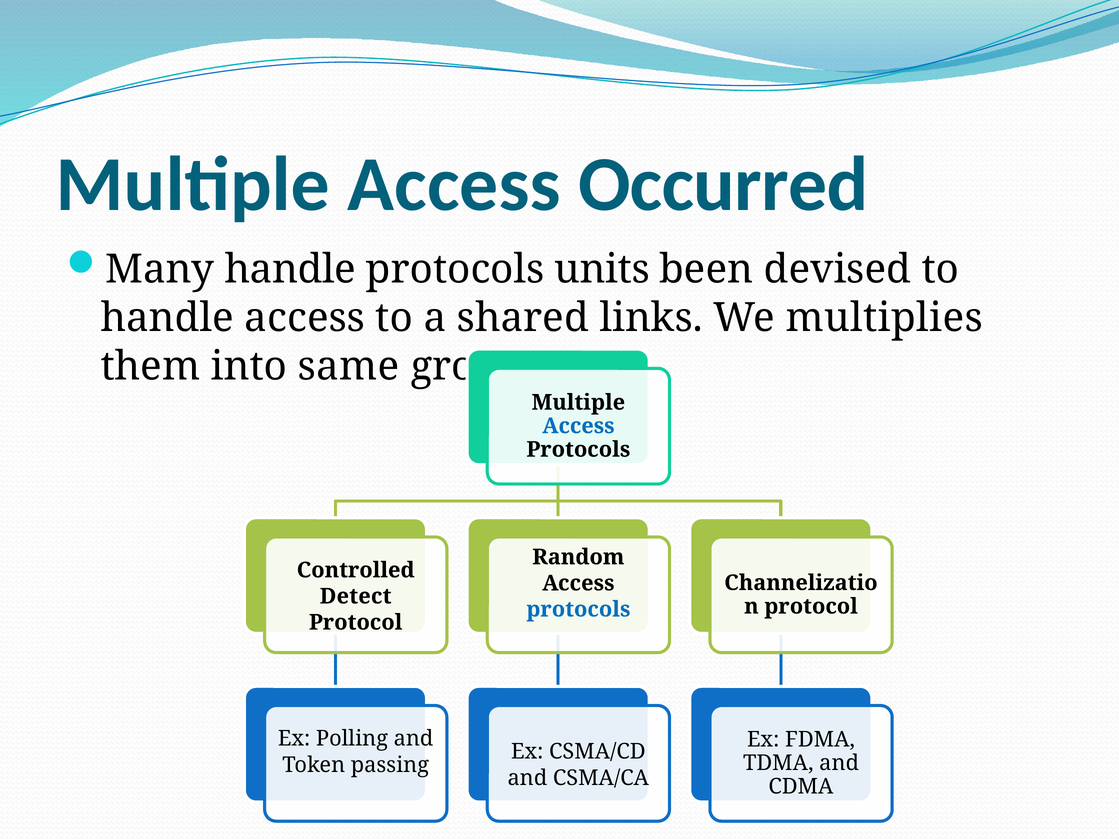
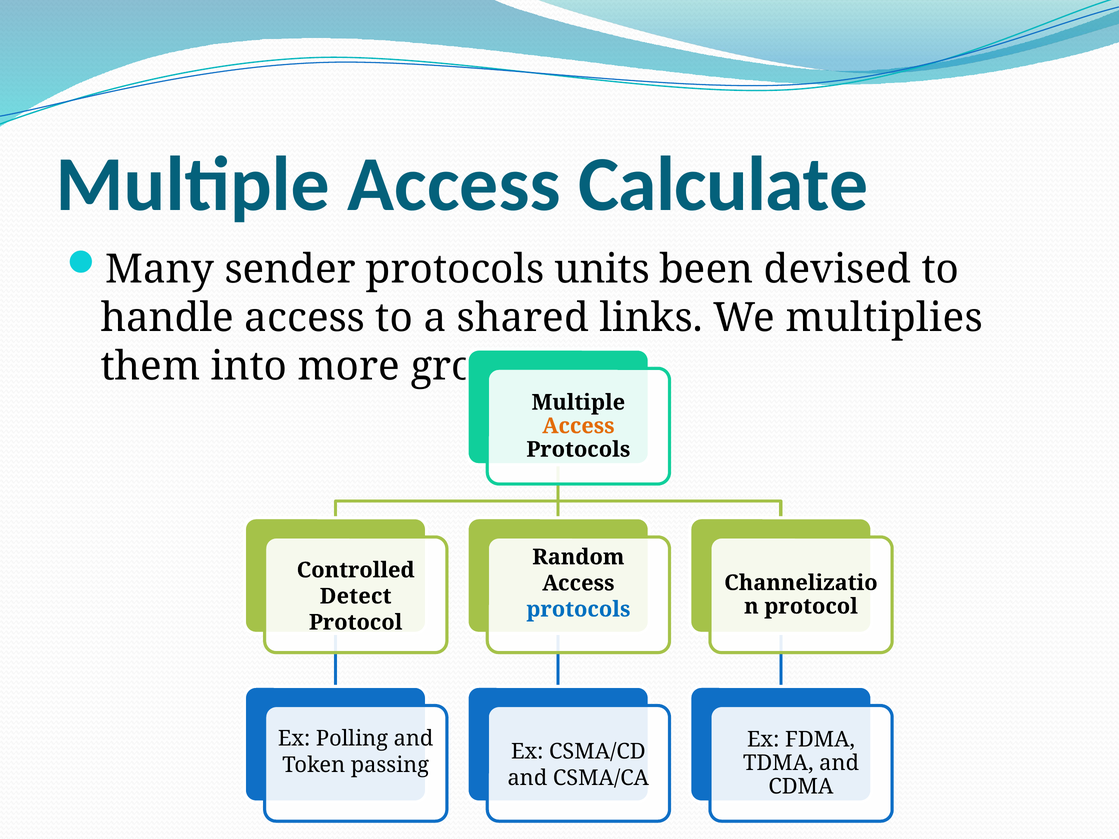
Occurred: Occurred -> Calculate
Many handle: handle -> sender
same: same -> more
Access at (578, 426) colour: blue -> orange
